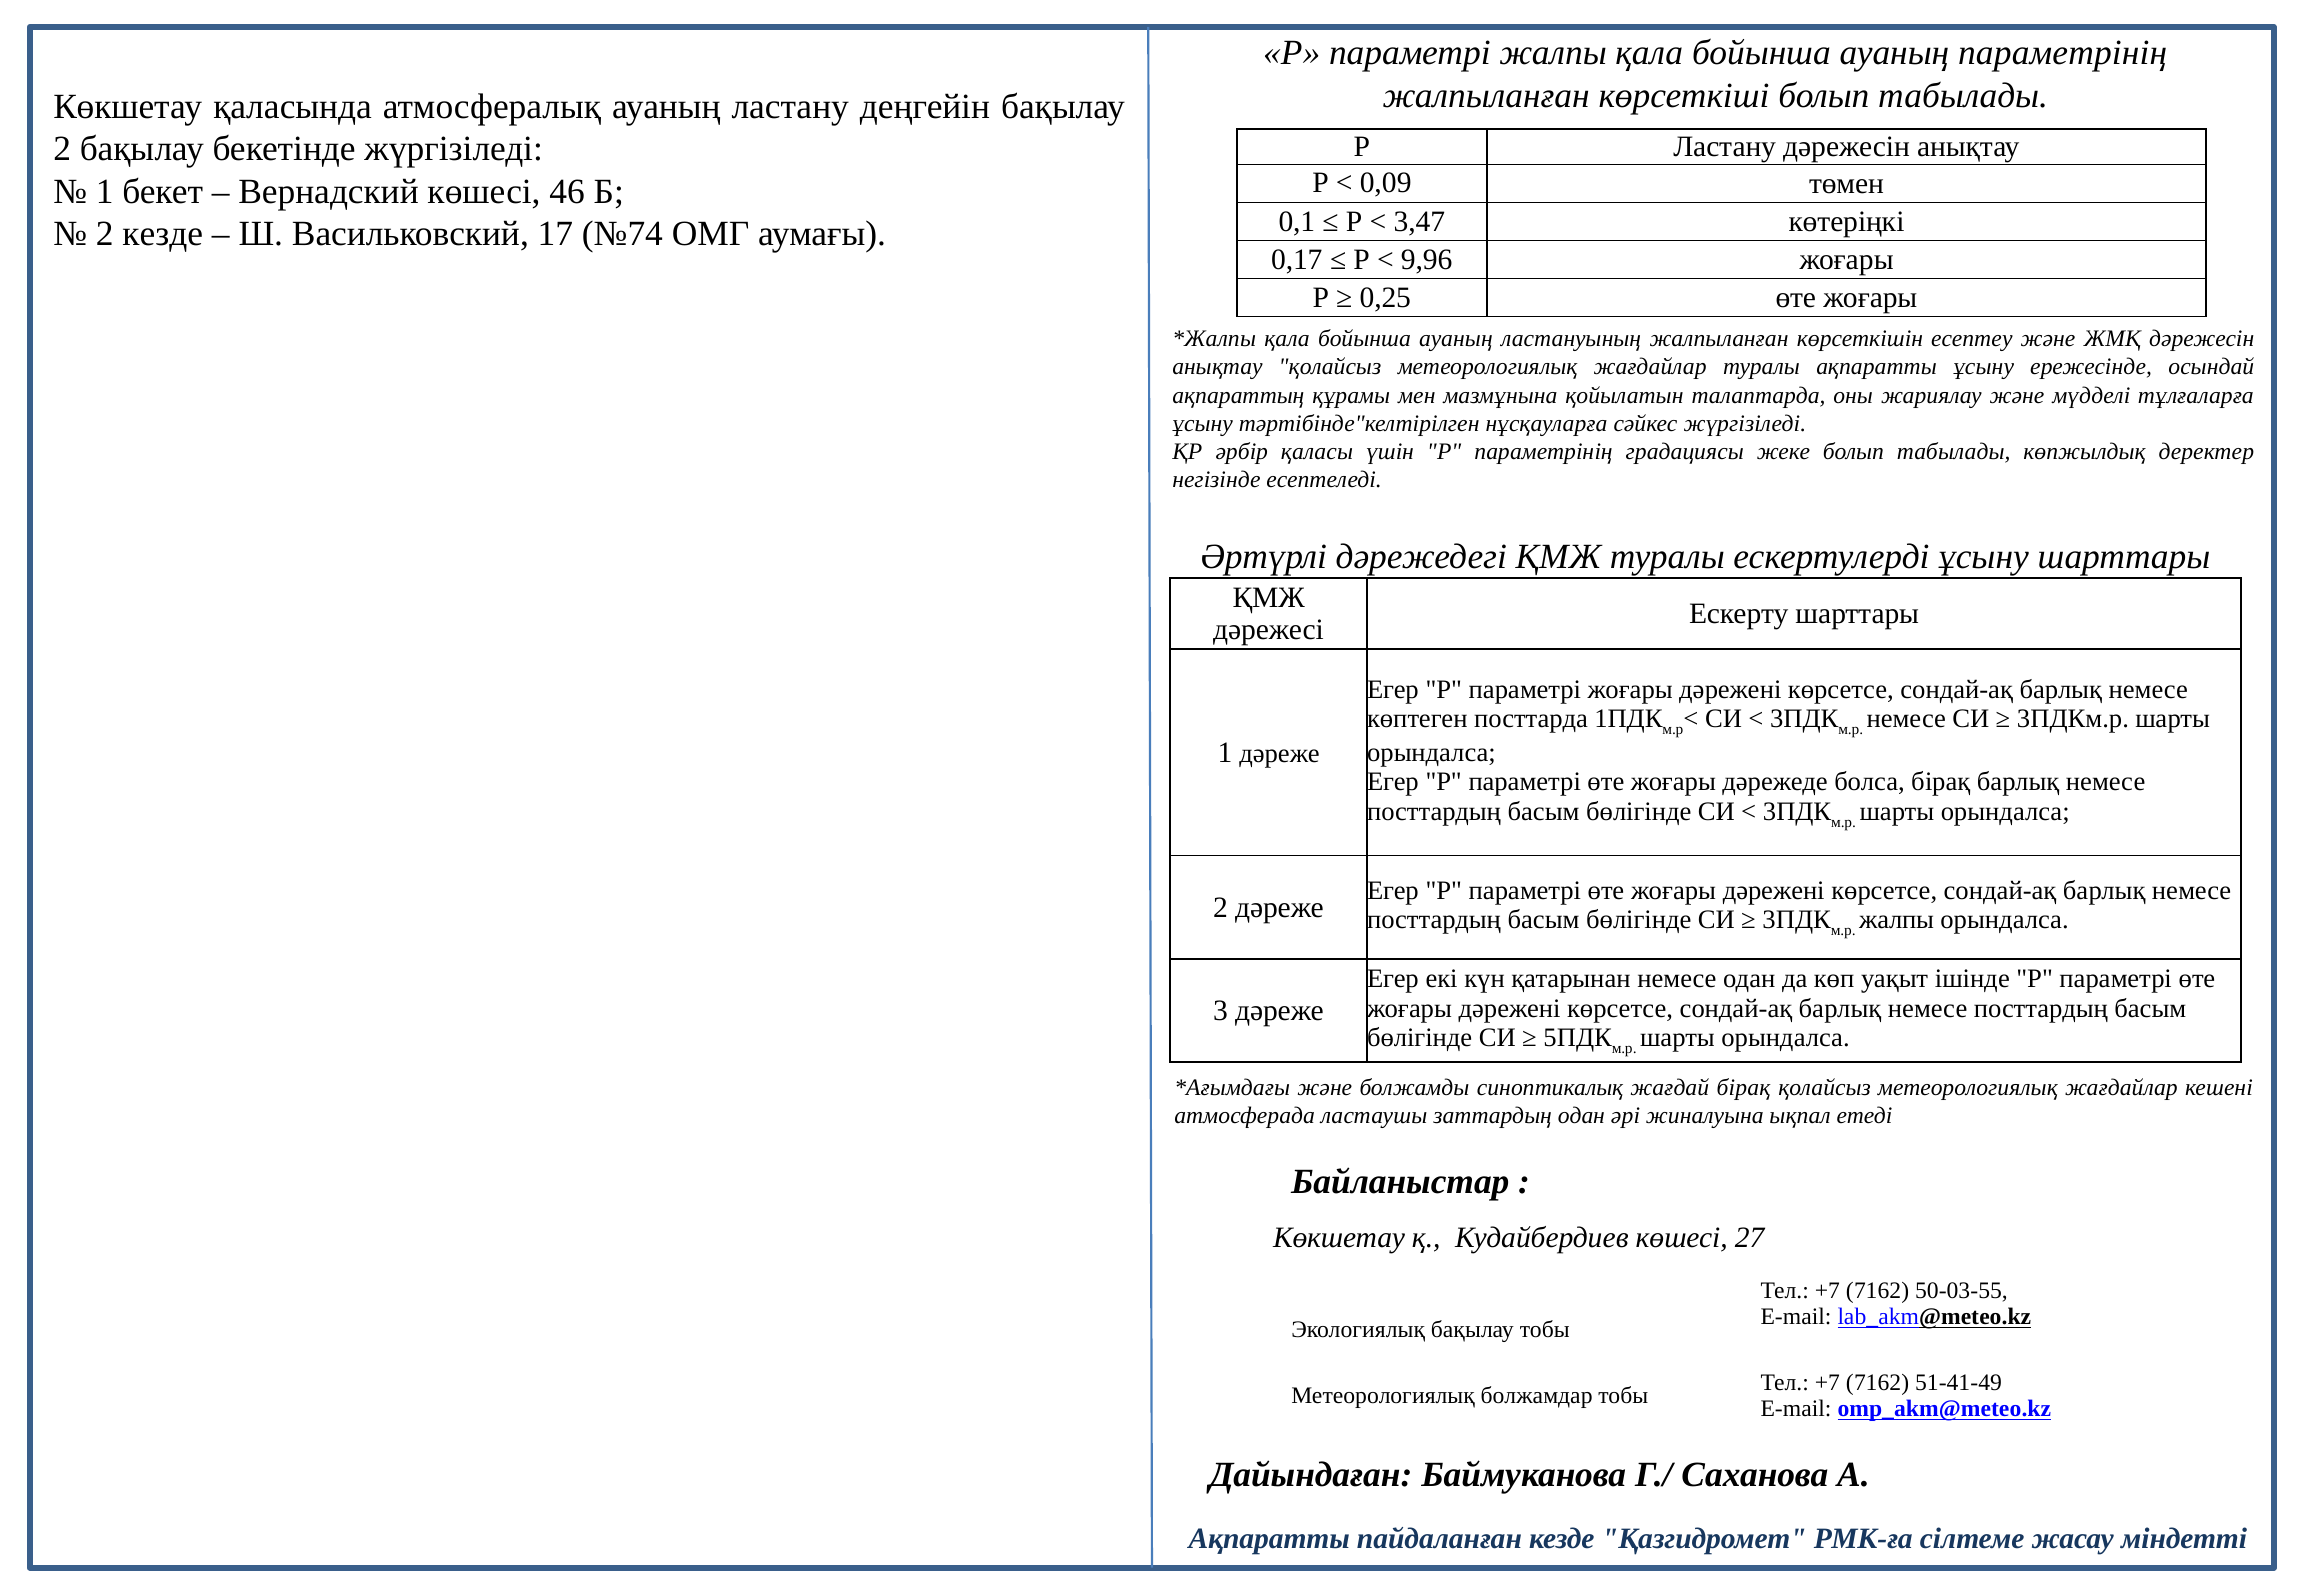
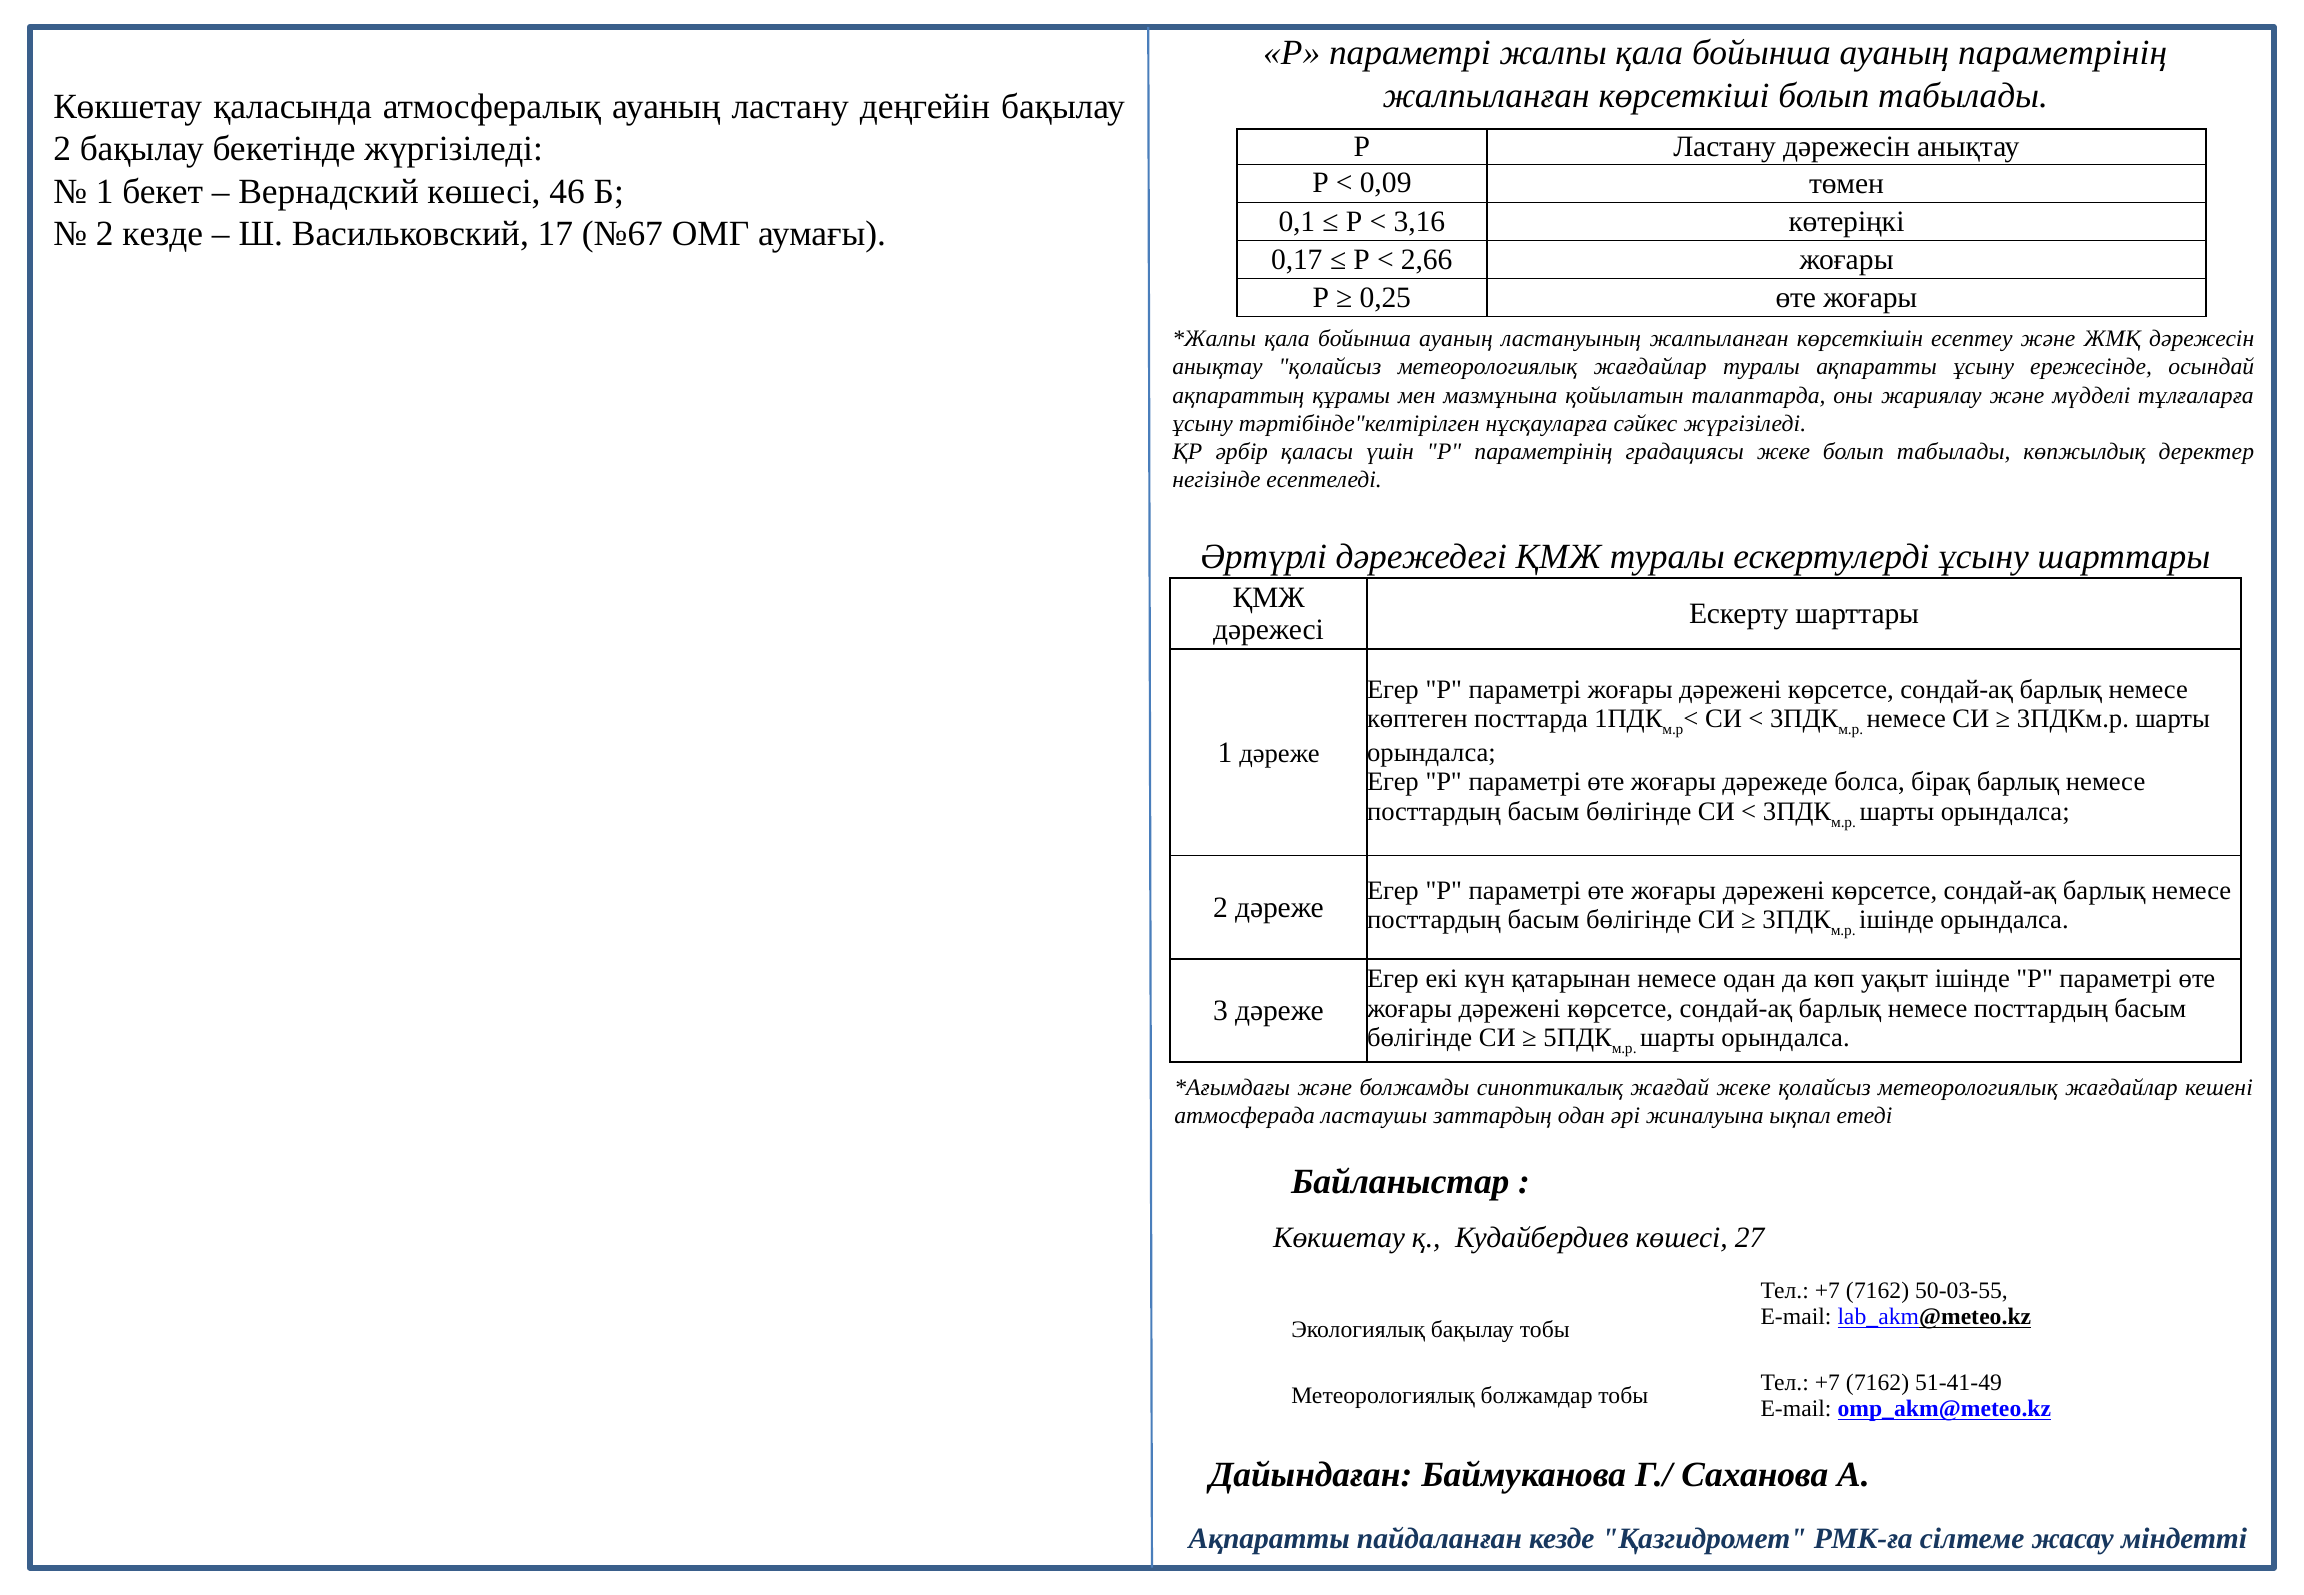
3,47: 3,47 -> 3,16
№74: №74 -> №67
9,96: 9,96 -> 2,66
жалпы at (1897, 920): жалпы -> ішінде
жағдай бірақ: бірақ -> жеке
